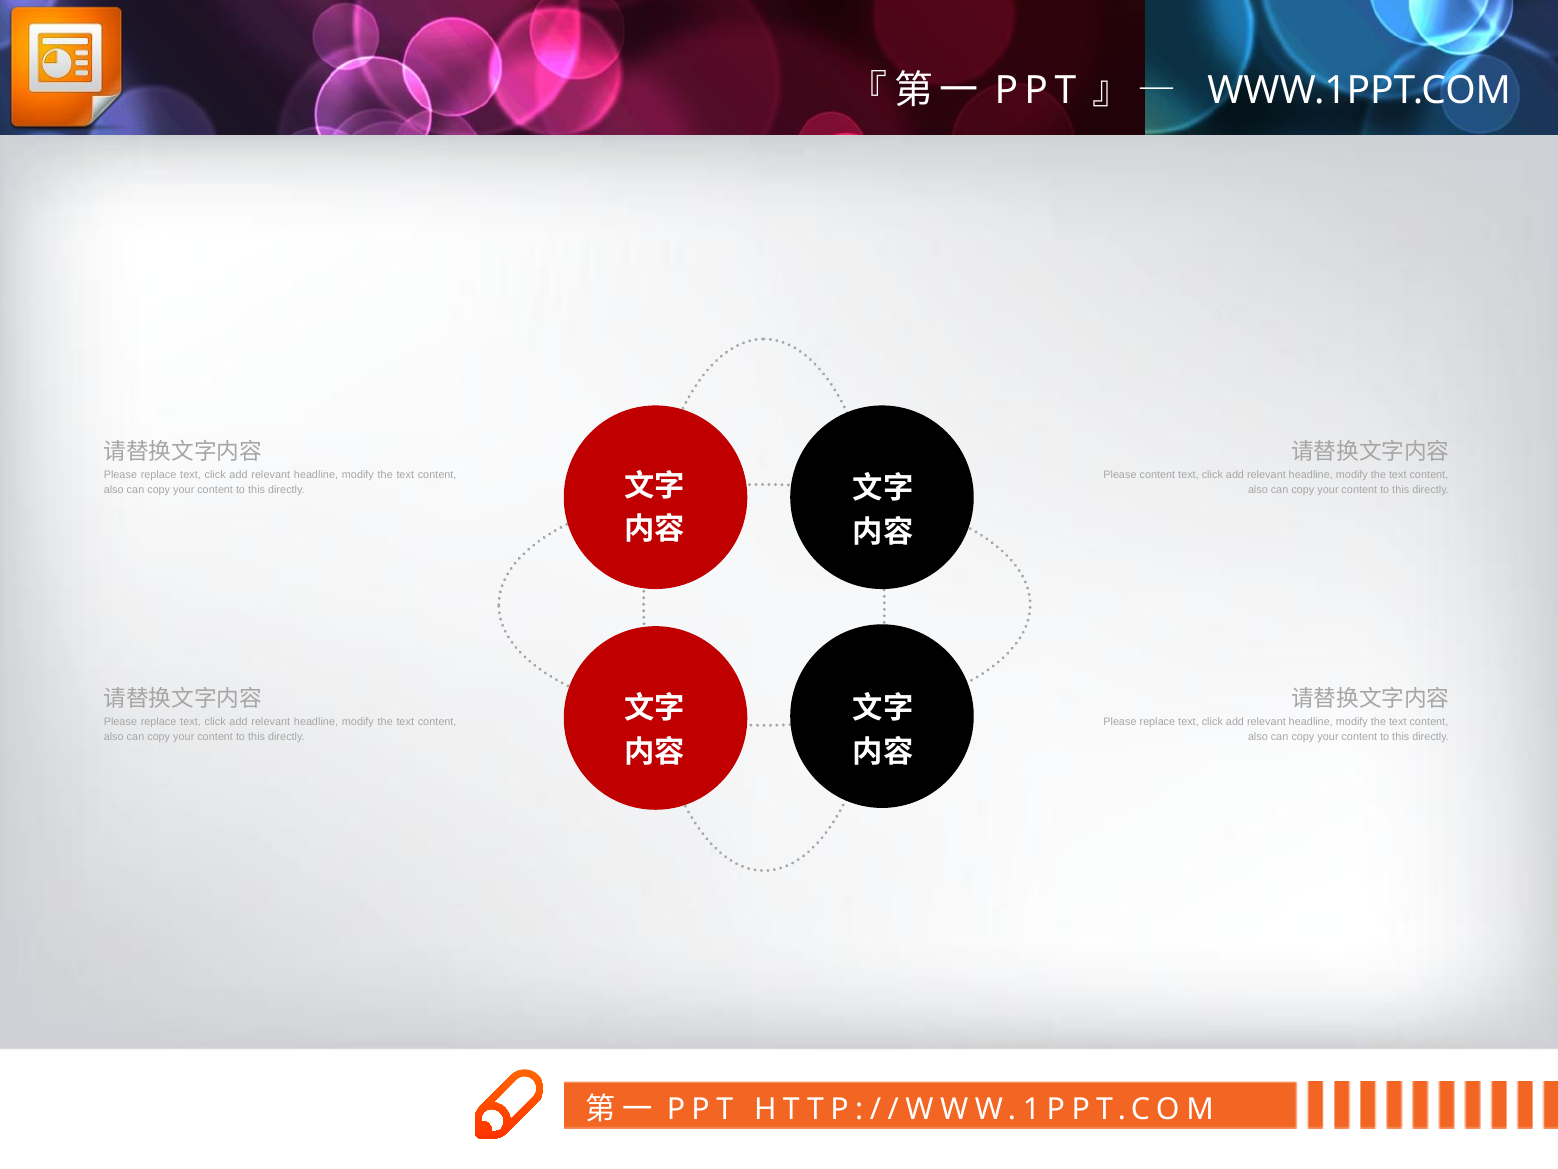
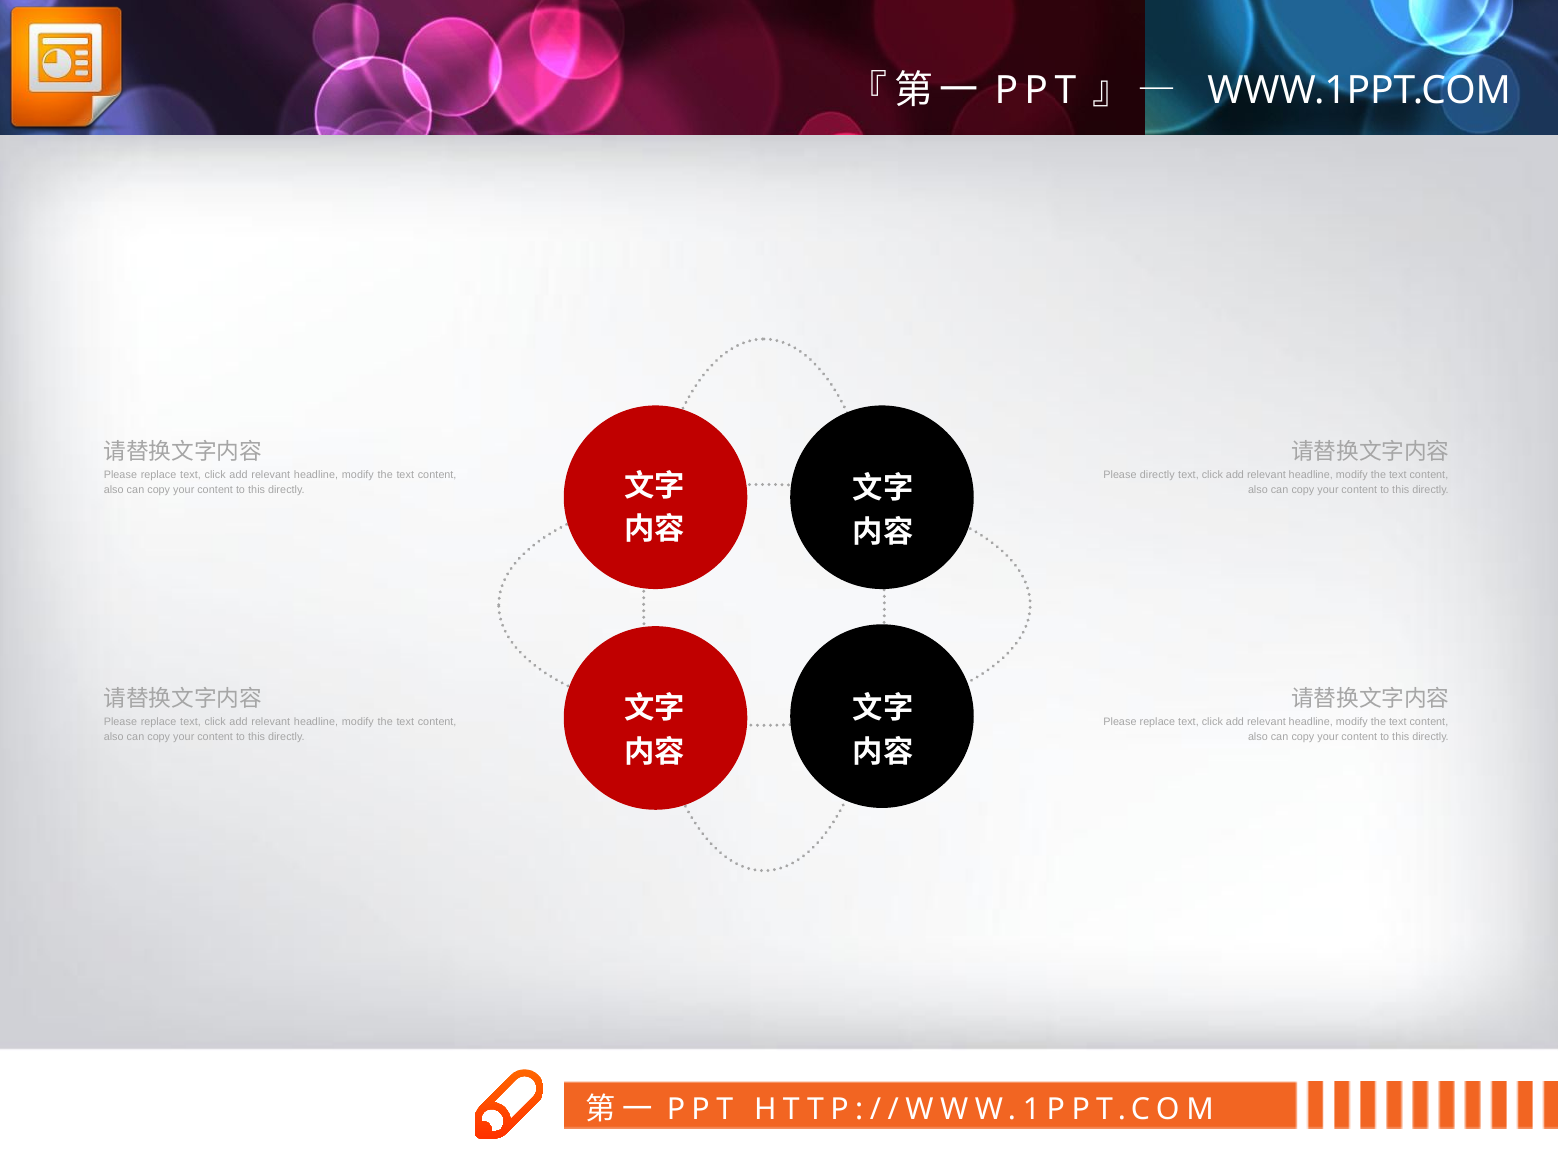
Please content: content -> directly
